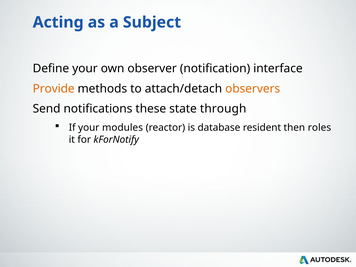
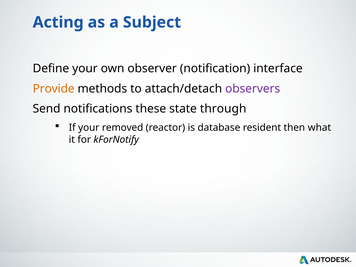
observers colour: orange -> purple
modules: modules -> removed
roles: roles -> what
